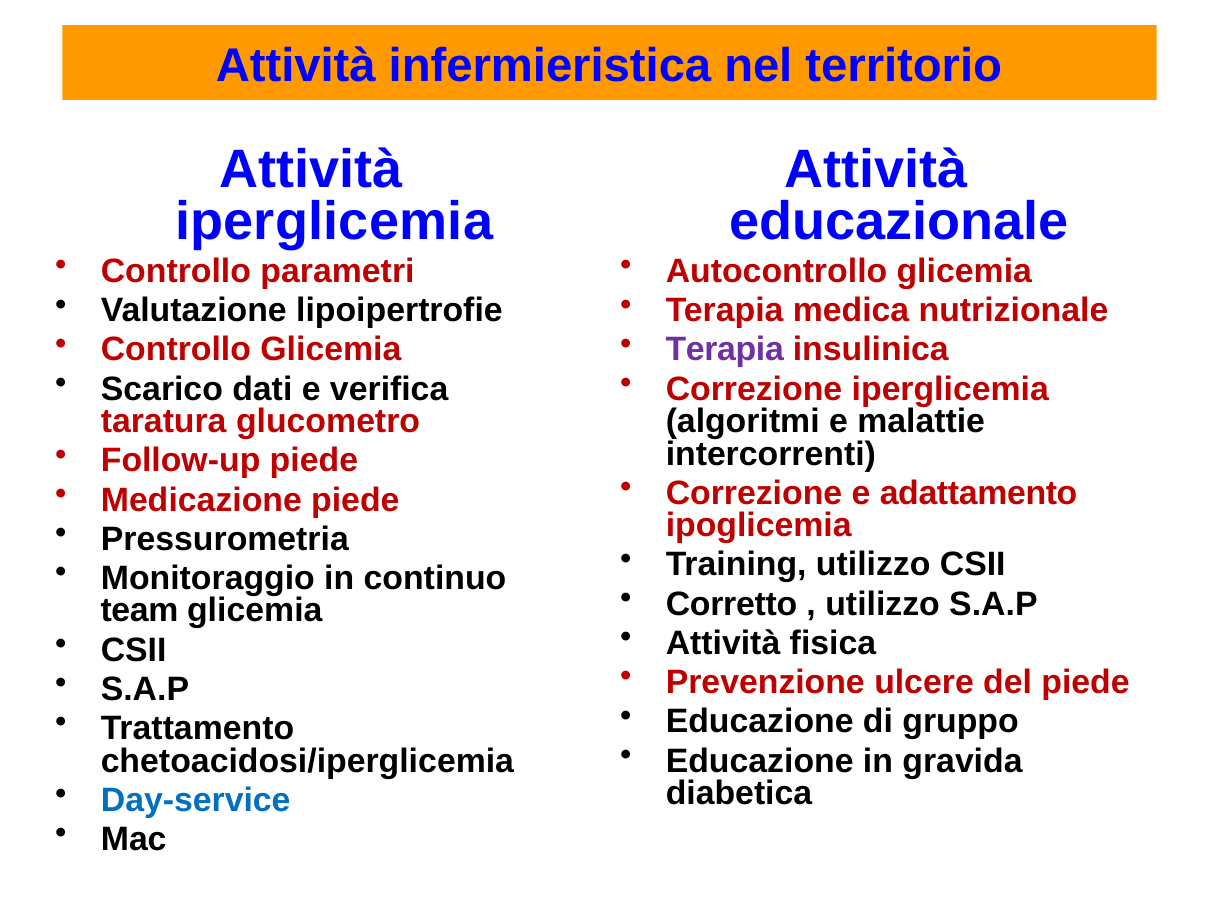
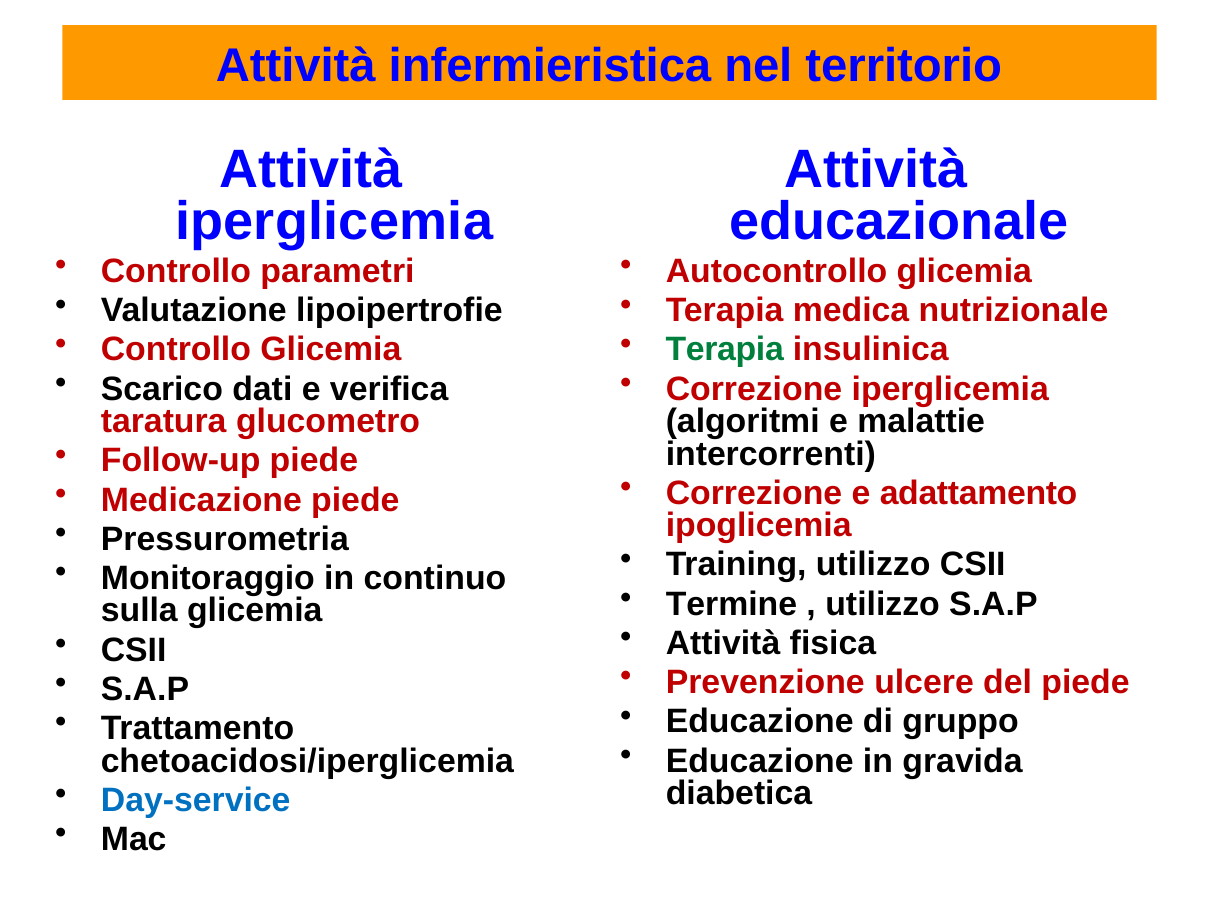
Terapia at (725, 350) colour: purple -> green
Corretto: Corretto -> Termine
team: team -> sulla
